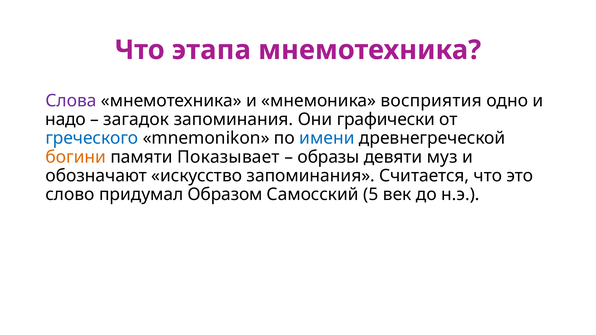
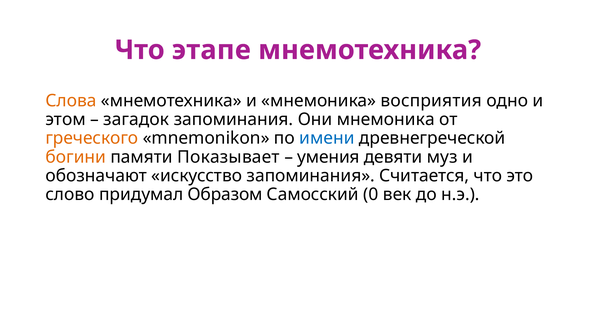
этапа: этапа -> этапе
Слова colour: purple -> orange
надо: надо -> этом
Они графически: графически -> мнемоника
греческого colour: blue -> orange
образы: образы -> умения
5: 5 -> 0
